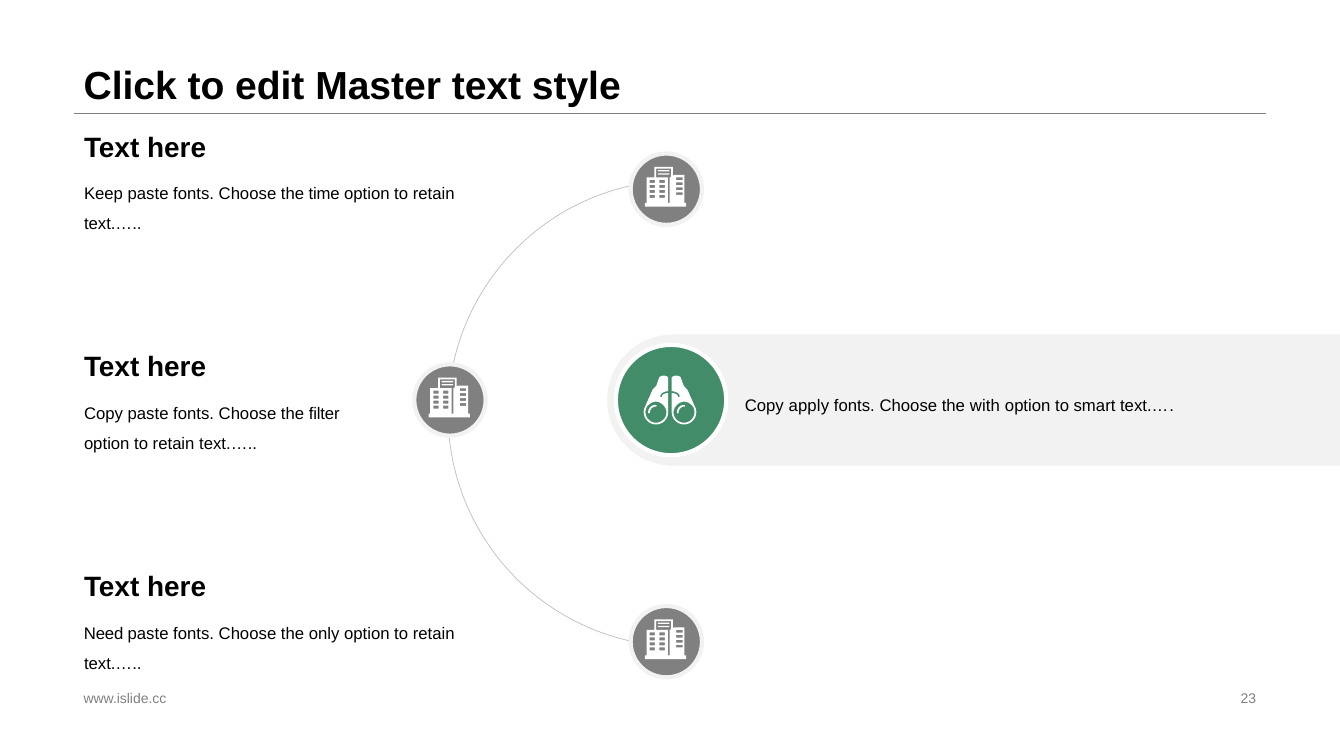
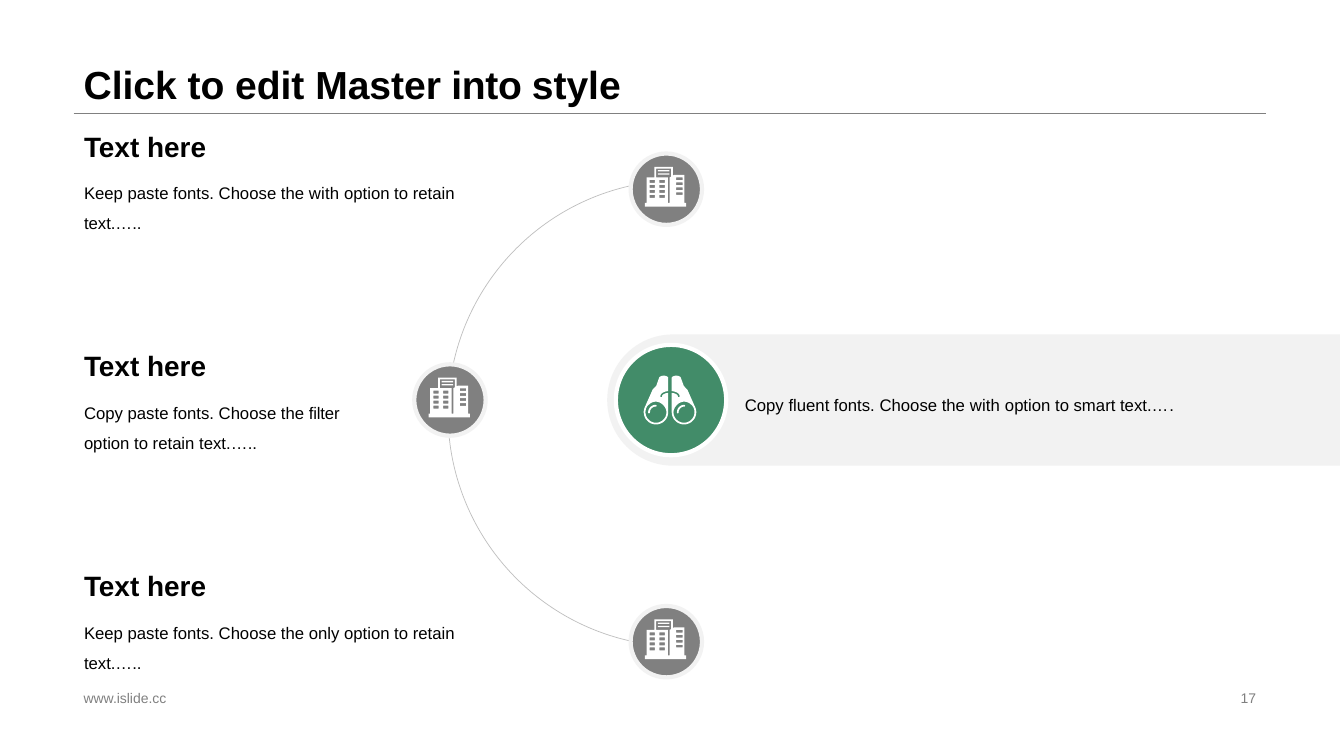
Master text: text -> into
time at (324, 194): time -> with
apply: apply -> fluent
Need at (104, 633): Need -> Keep
23: 23 -> 17
